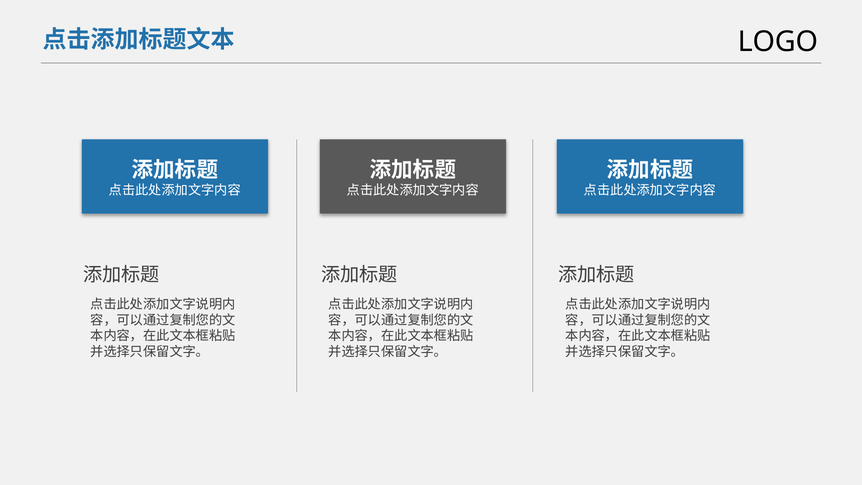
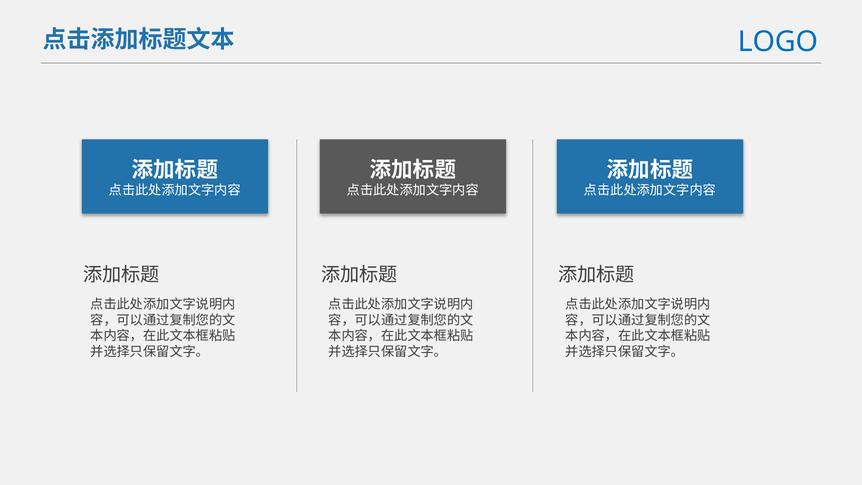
LOGO colour: black -> blue
